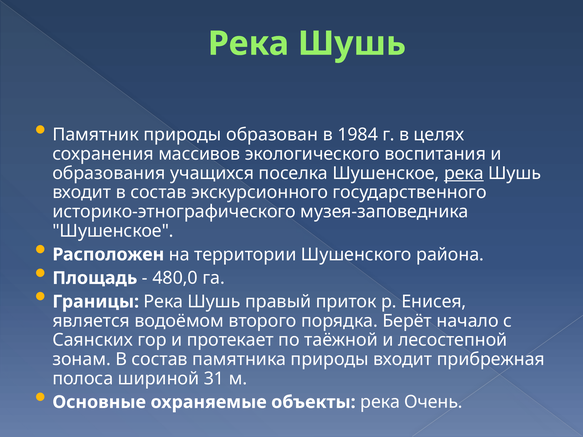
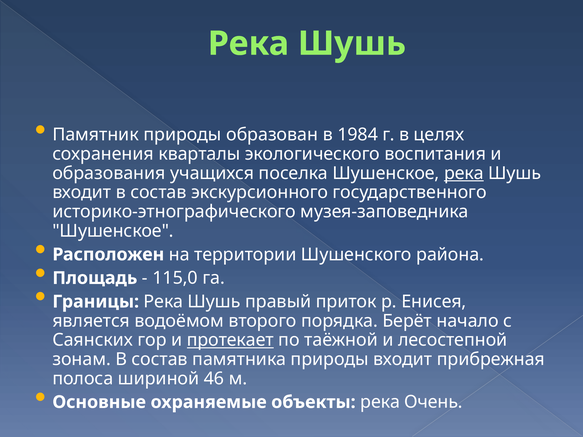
массивов: массивов -> кварталы
480,0: 480,0 -> 115,0
протекает underline: none -> present
31: 31 -> 46
